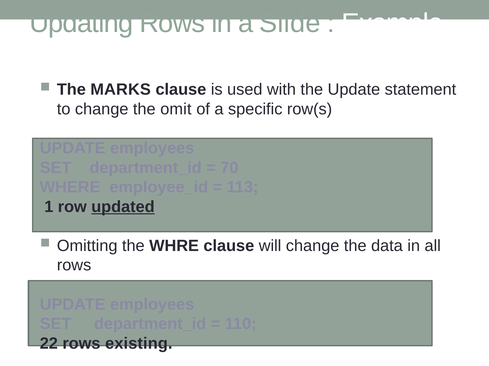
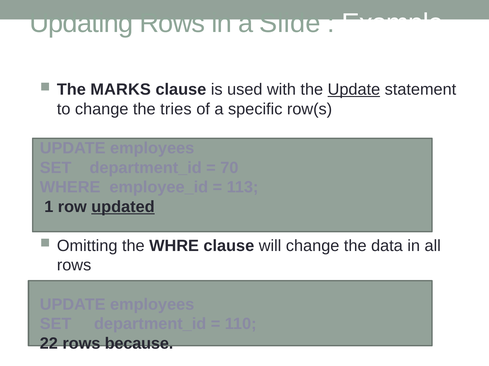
Update at (354, 90) underline: none -> present
omit: omit -> tries
existing: existing -> because
